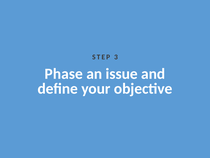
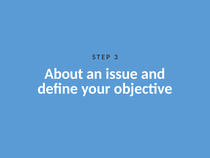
Phase: Phase -> About
